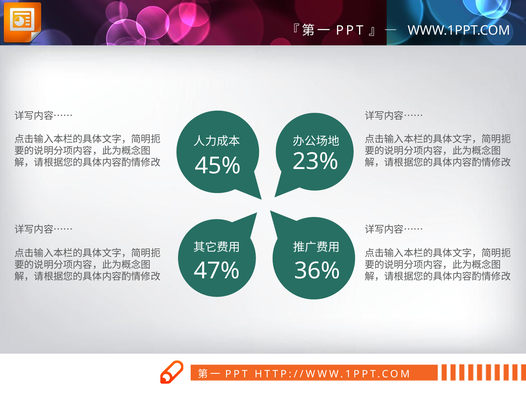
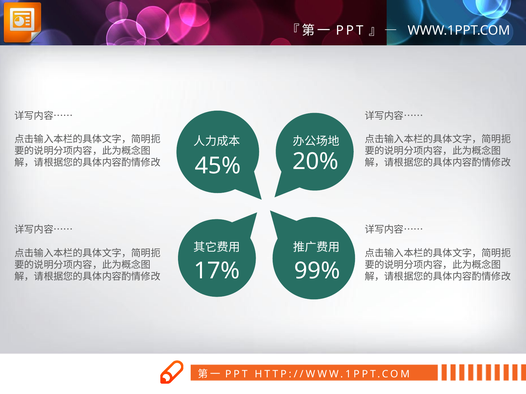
23%: 23% -> 20%
47%: 47% -> 17%
36%: 36% -> 99%
